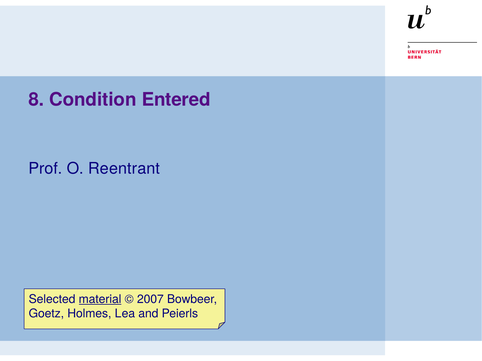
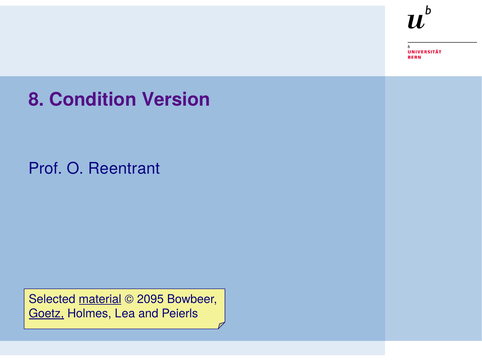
Entered: Entered -> Version
2007: 2007 -> 2095
Goetz underline: none -> present
